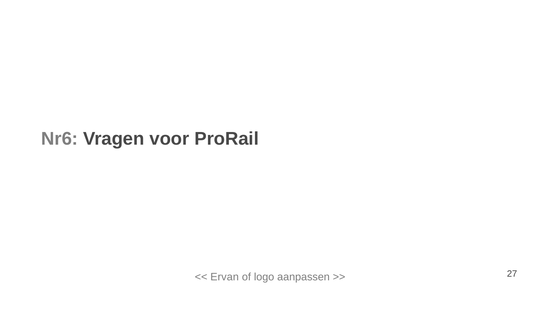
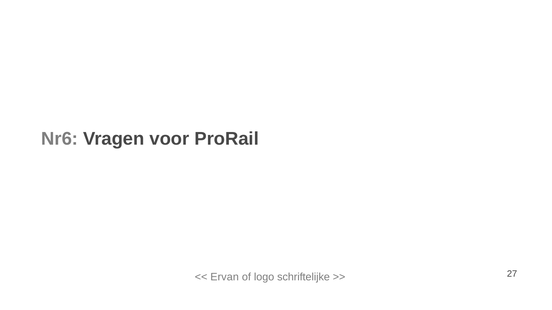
aanpassen: aanpassen -> schriftelijke
